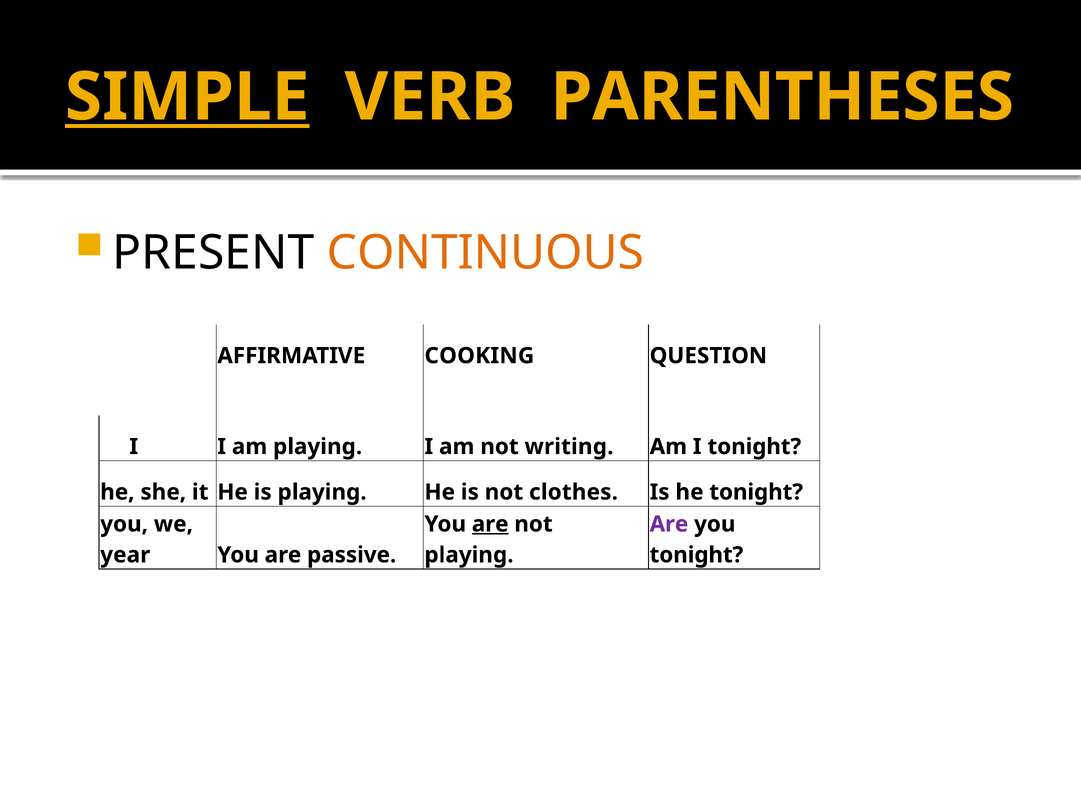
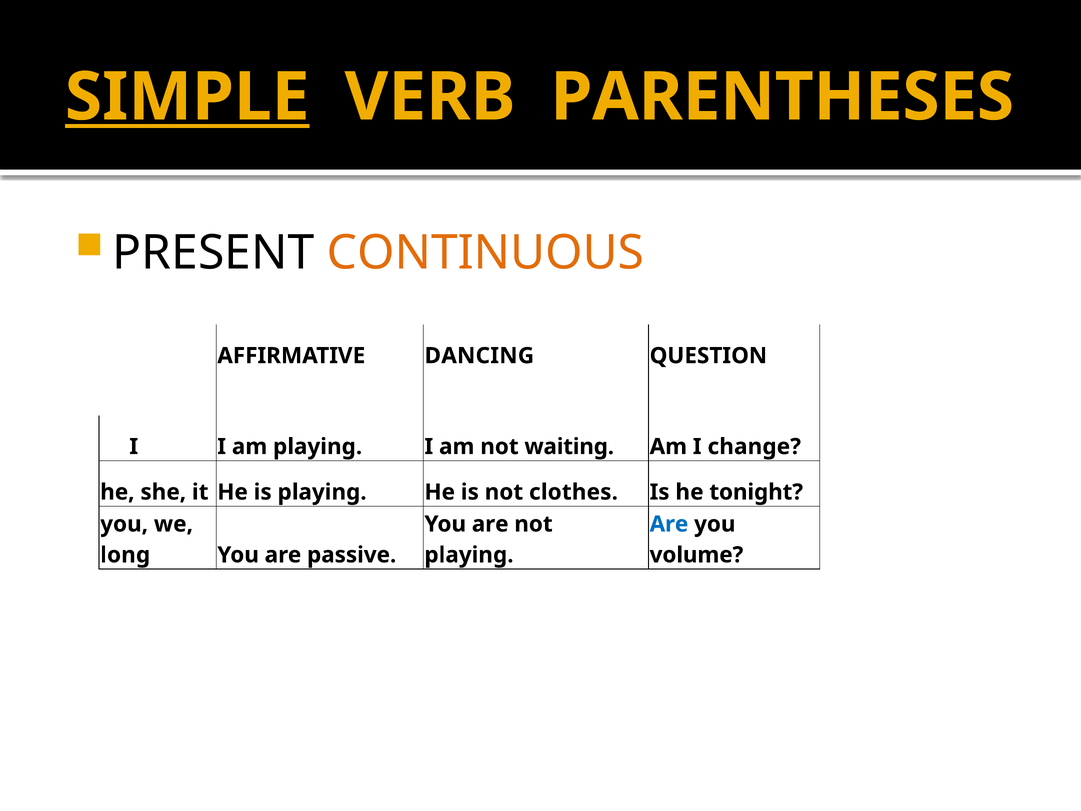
COOKING: COOKING -> DANCING
writing: writing -> waiting
I tonight: tonight -> change
are at (490, 524) underline: present -> none
Are at (669, 524) colour: purple -> blue
year: year -> long
tonight at (696, 555): tonight -> volume
